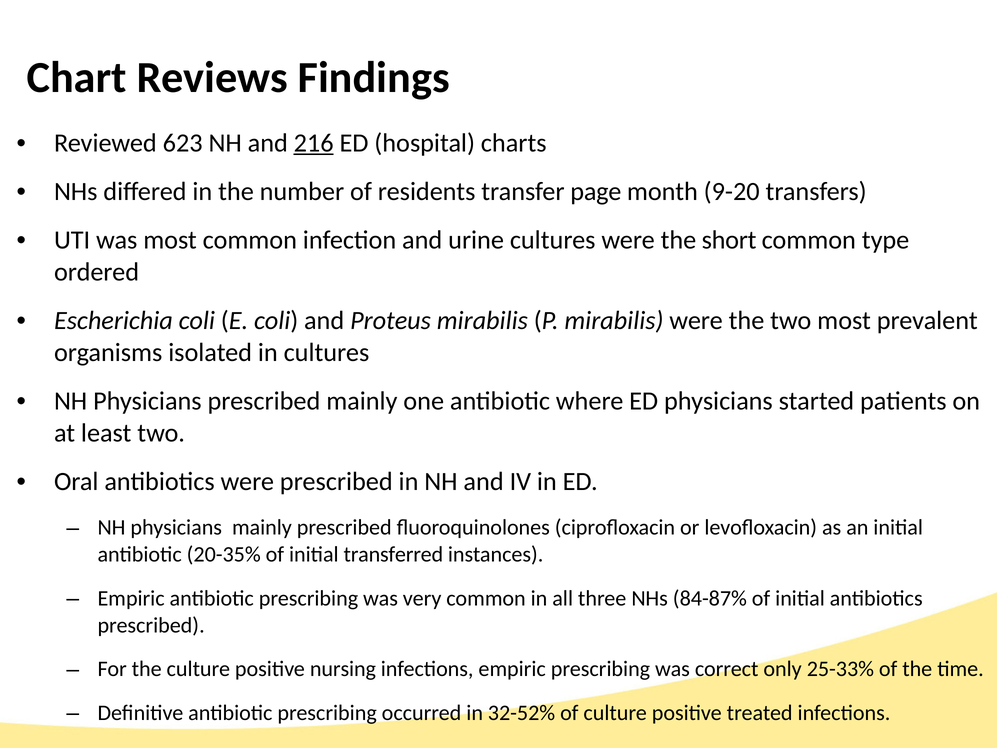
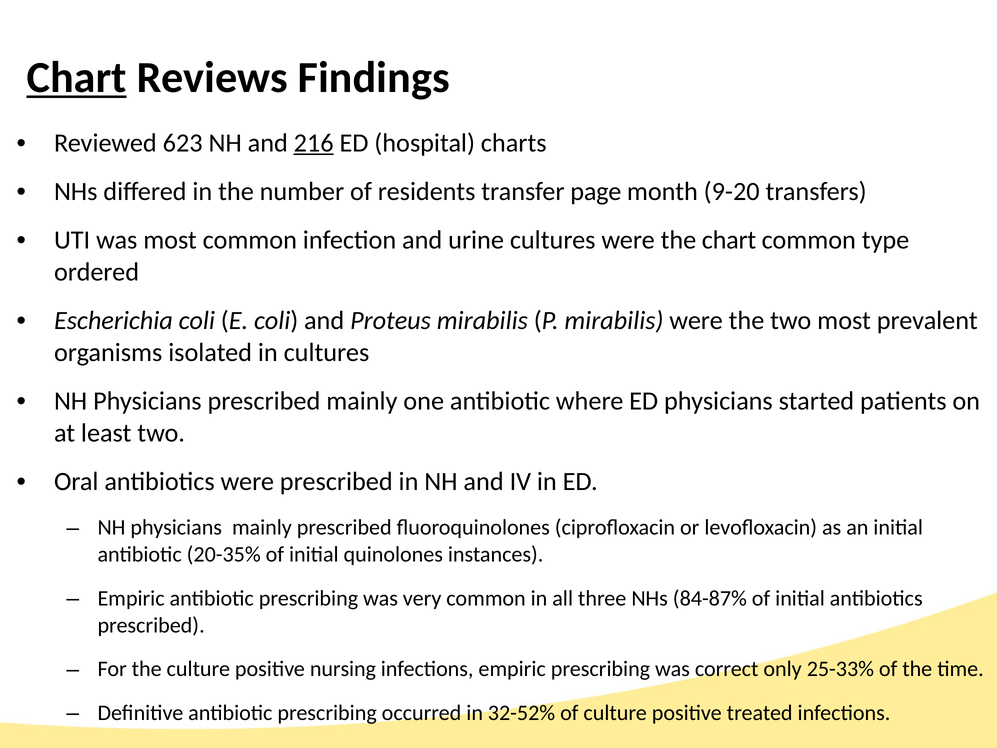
Chart at (77, 78) underline: none -> present
the short: short -> chart
transferred: transferred -> quinolones
